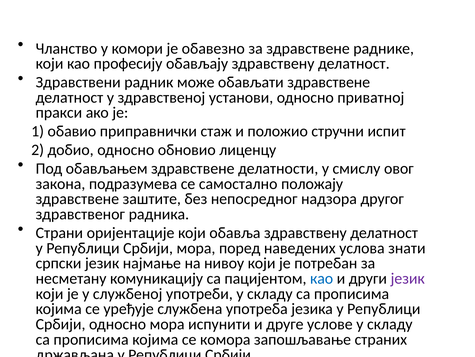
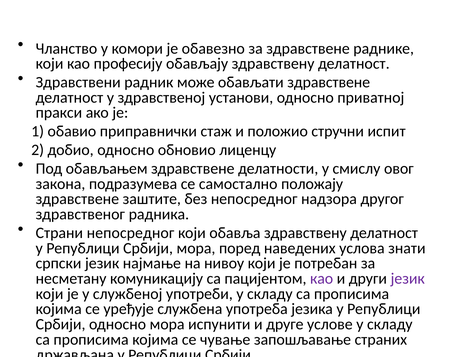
Страни оријентације: оријентације -> непосредног
као at (322, 278) colour: blue -> purple
комора: комора -> чување
